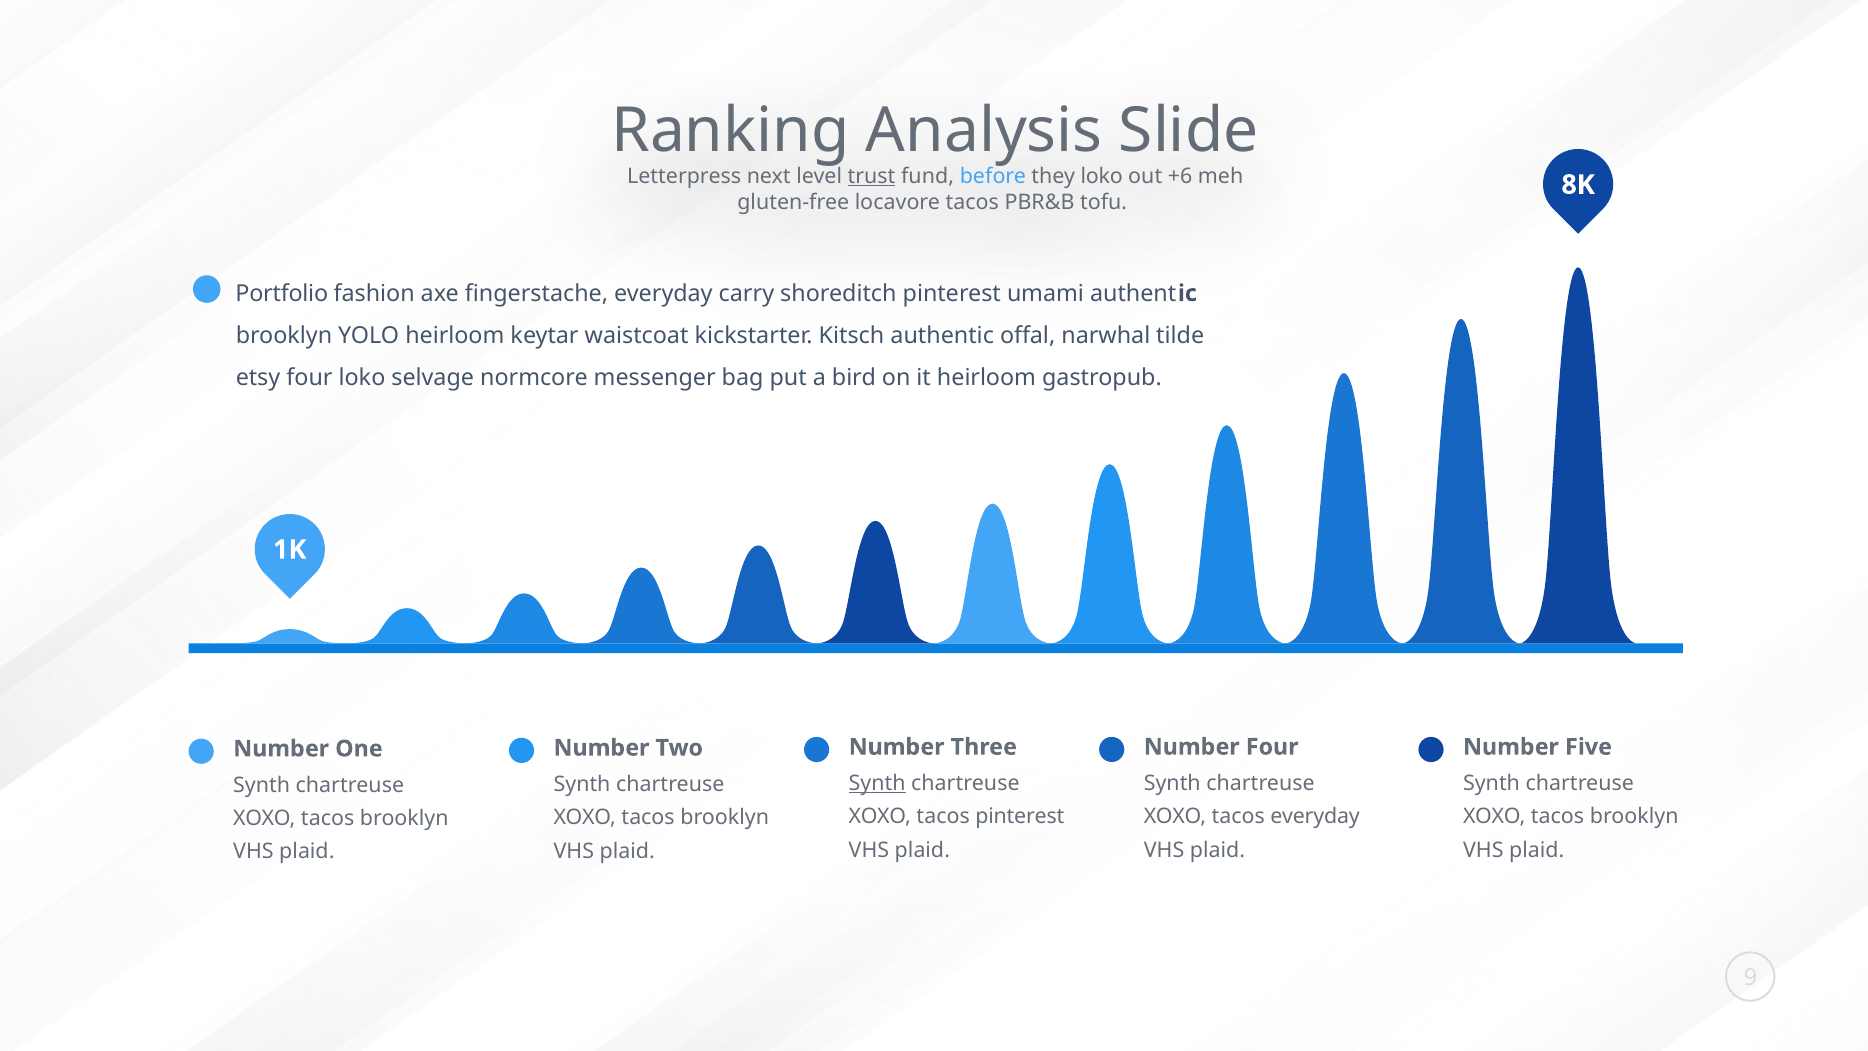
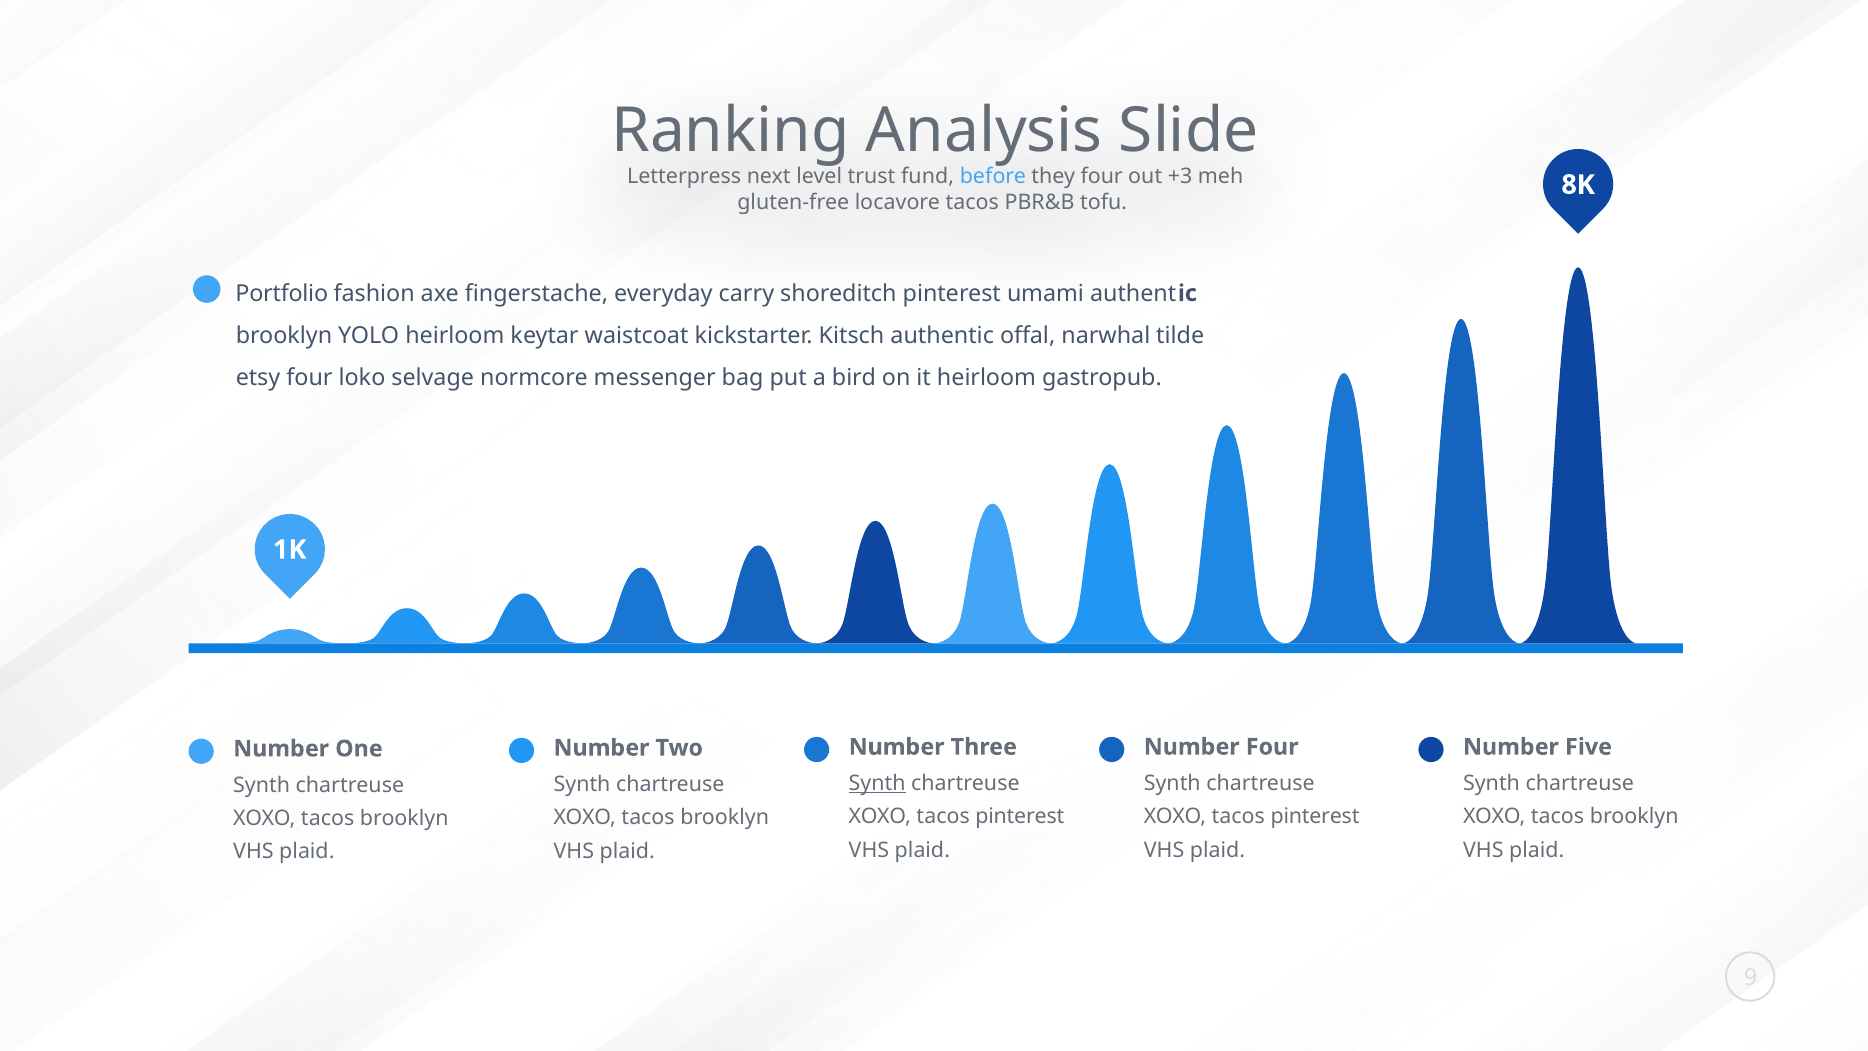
trust underline: present -> none
they loko: loko -> four
+6: +6 -> +3
everyday at (1315, 816): everyday -> pinterest
